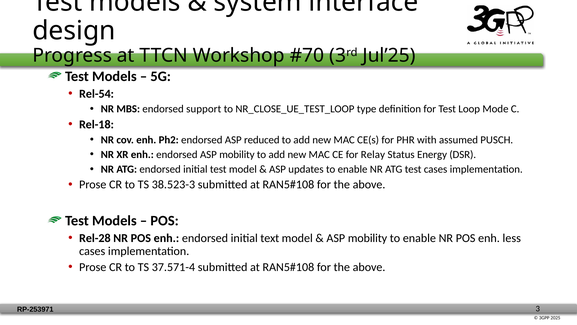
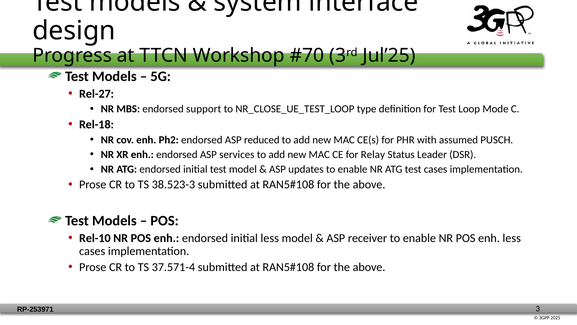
Rel-54: Rel-54 -> Rel-27
endorsed ASP mobility: mobility -> services
Energy: Energy -> Leader
Rel-28: Rel-28 -> Rel-10
initial text: text -> less
mobility at (368, 238): mobility -> receiver
